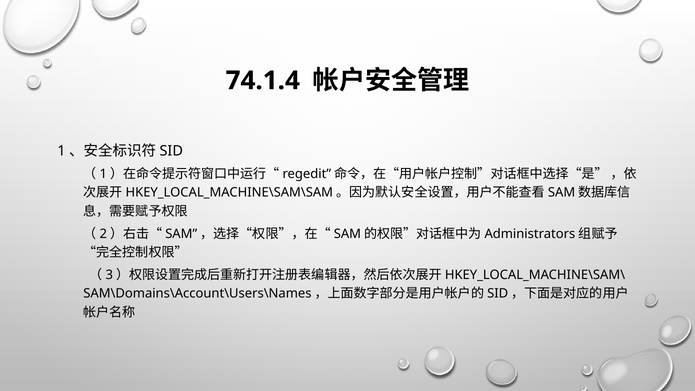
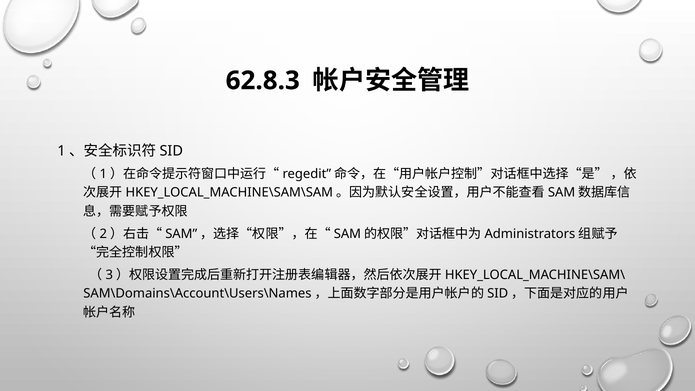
74.1.4: 74.1.4 -> 62.8.3
